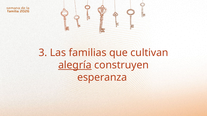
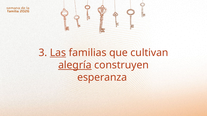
Las underline: none -> present
